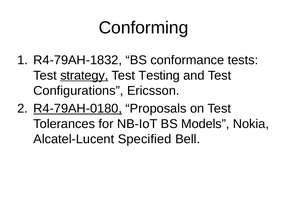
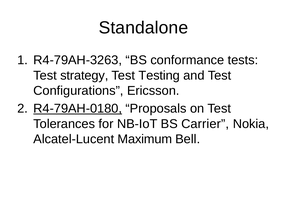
Conforming: Conforming -> Standalone
R4-79AH-1832: R4-79AH-1832 -> R4-79AH-3263
strategy underline: present -> none
Models: Models -> Carrier
Specified: Specified -> Maximum
